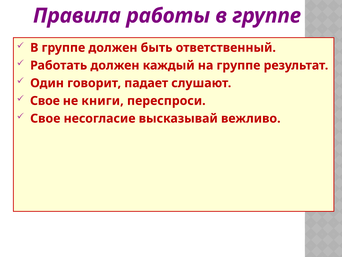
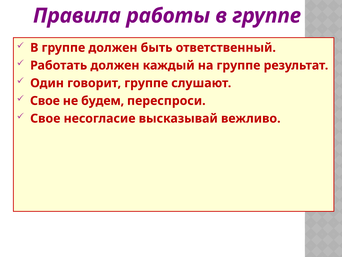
говорит падает: падает -> группе
книги: книги -> будем
